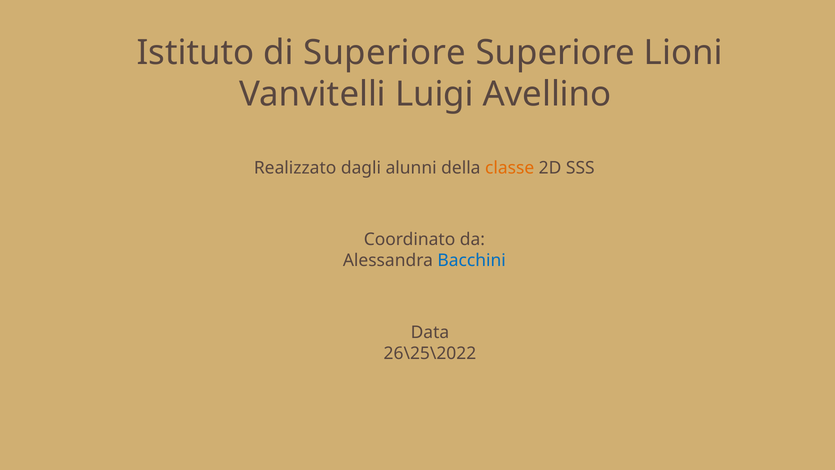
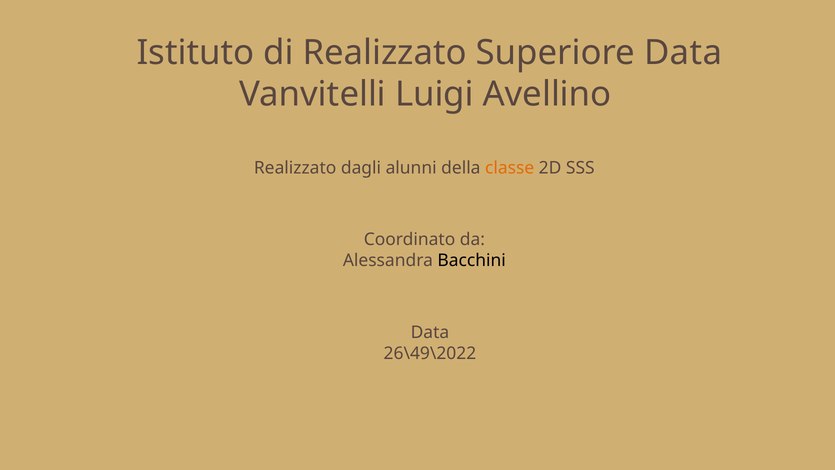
di Superiore: Superiore -> Realizzato
Superiore Lioni: Lioni -> Data
Bacchini colour: blue -> black
26\25\2022: 26\25\2022 -> 26\49\2022
